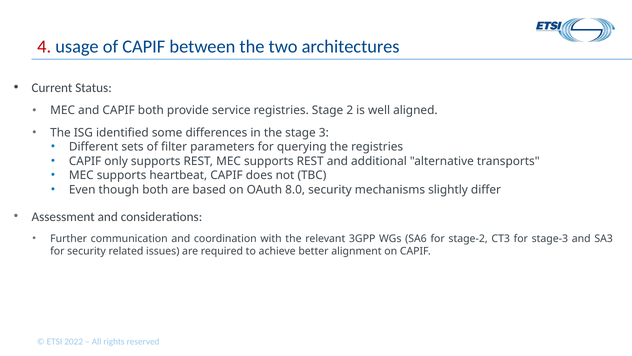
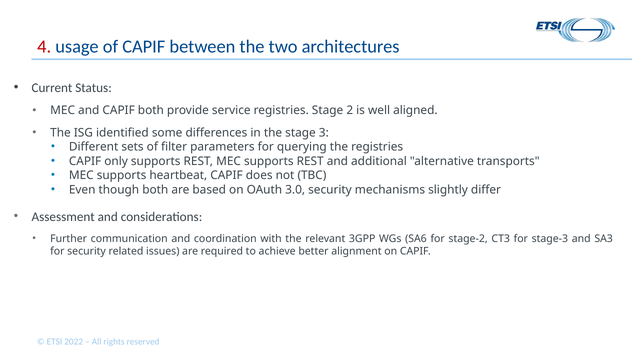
8.0: 8.0 -> 3.0
